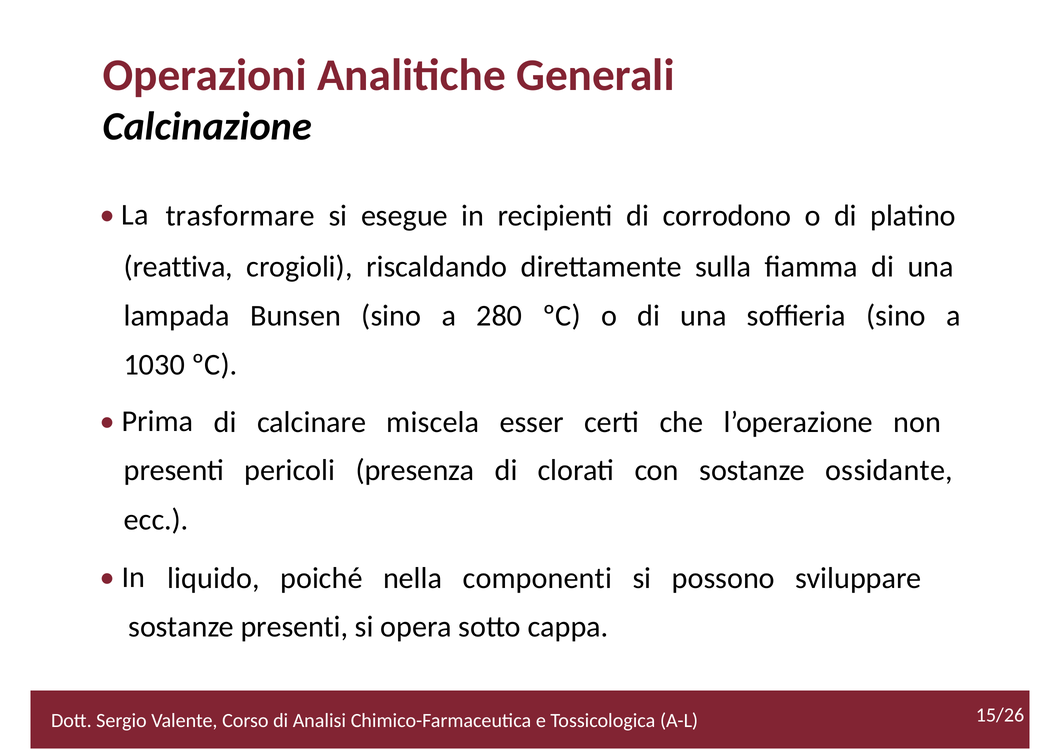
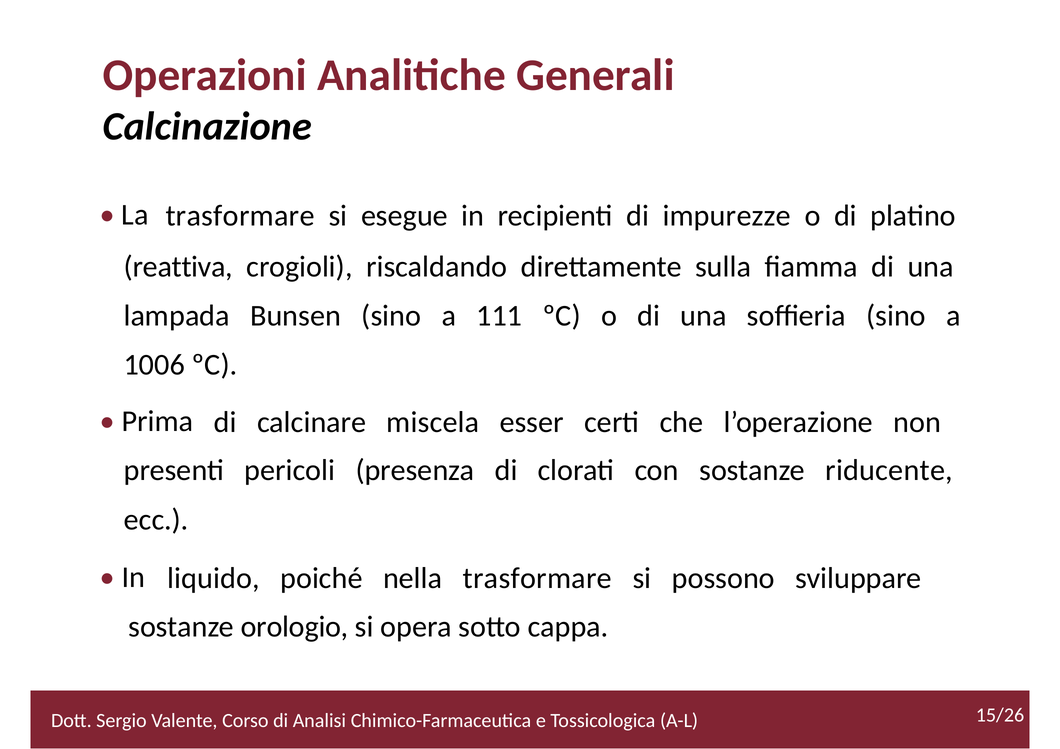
corrodono: corrodono -> impurezze
280: 280 -> 111
1030: 1030 -> 1006
ossidante: ossidante -> riducente
nella componenti: componenti -> trasformare
sostanze presenti: presenti -> orologio
